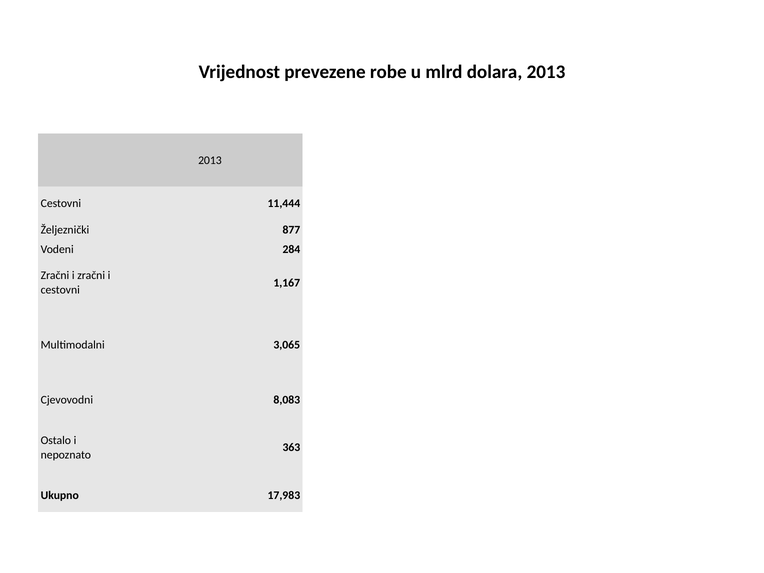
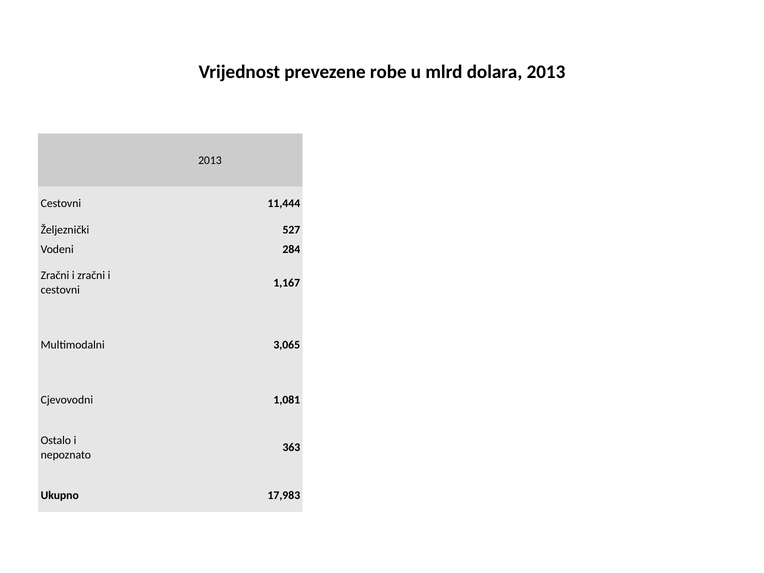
877: 877 -> 527
8,083: 8,083 -> 1,081
